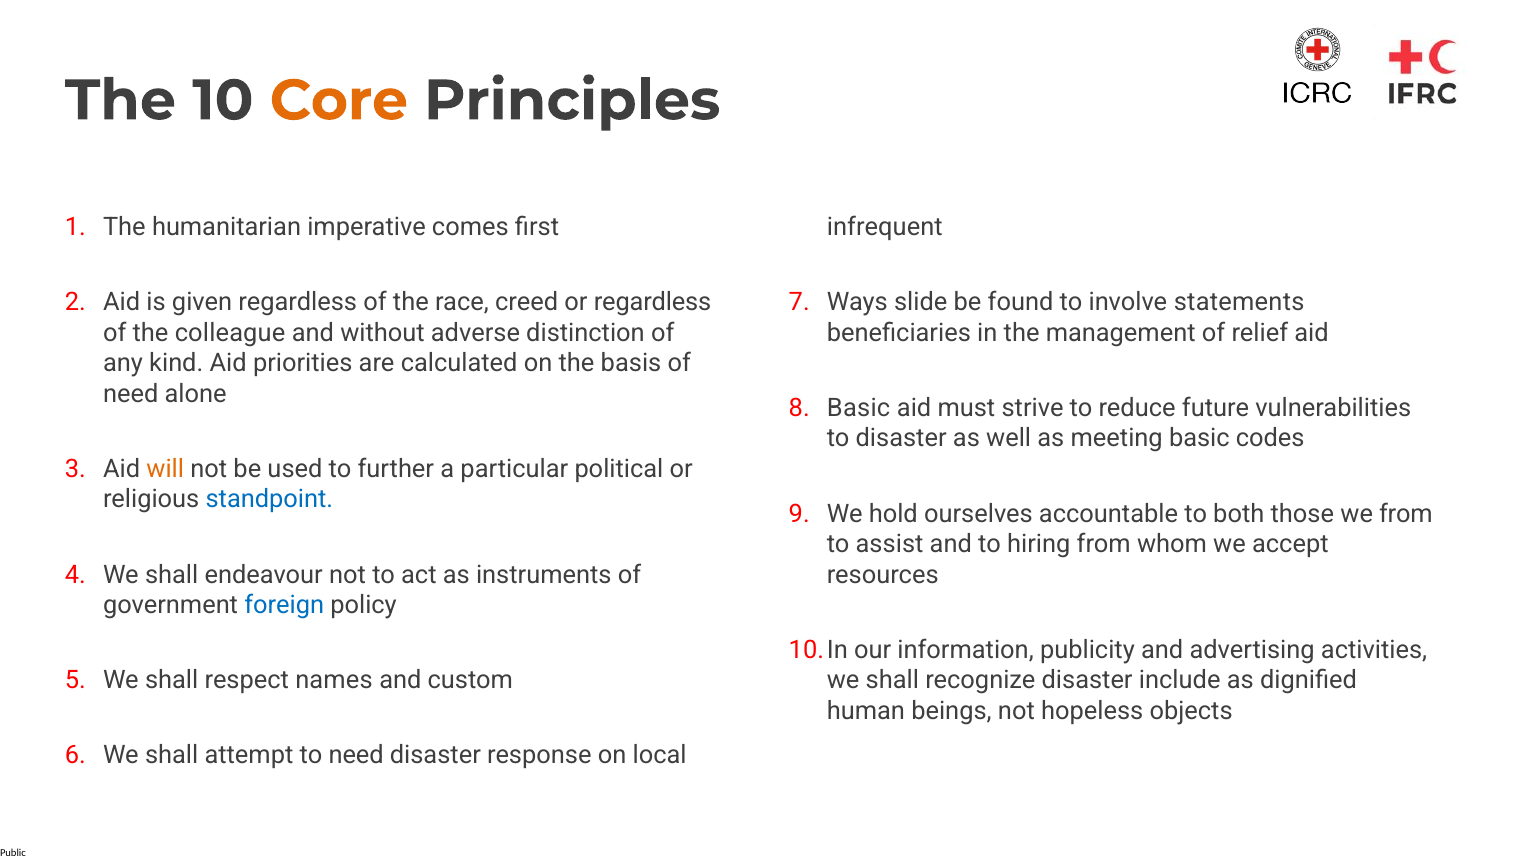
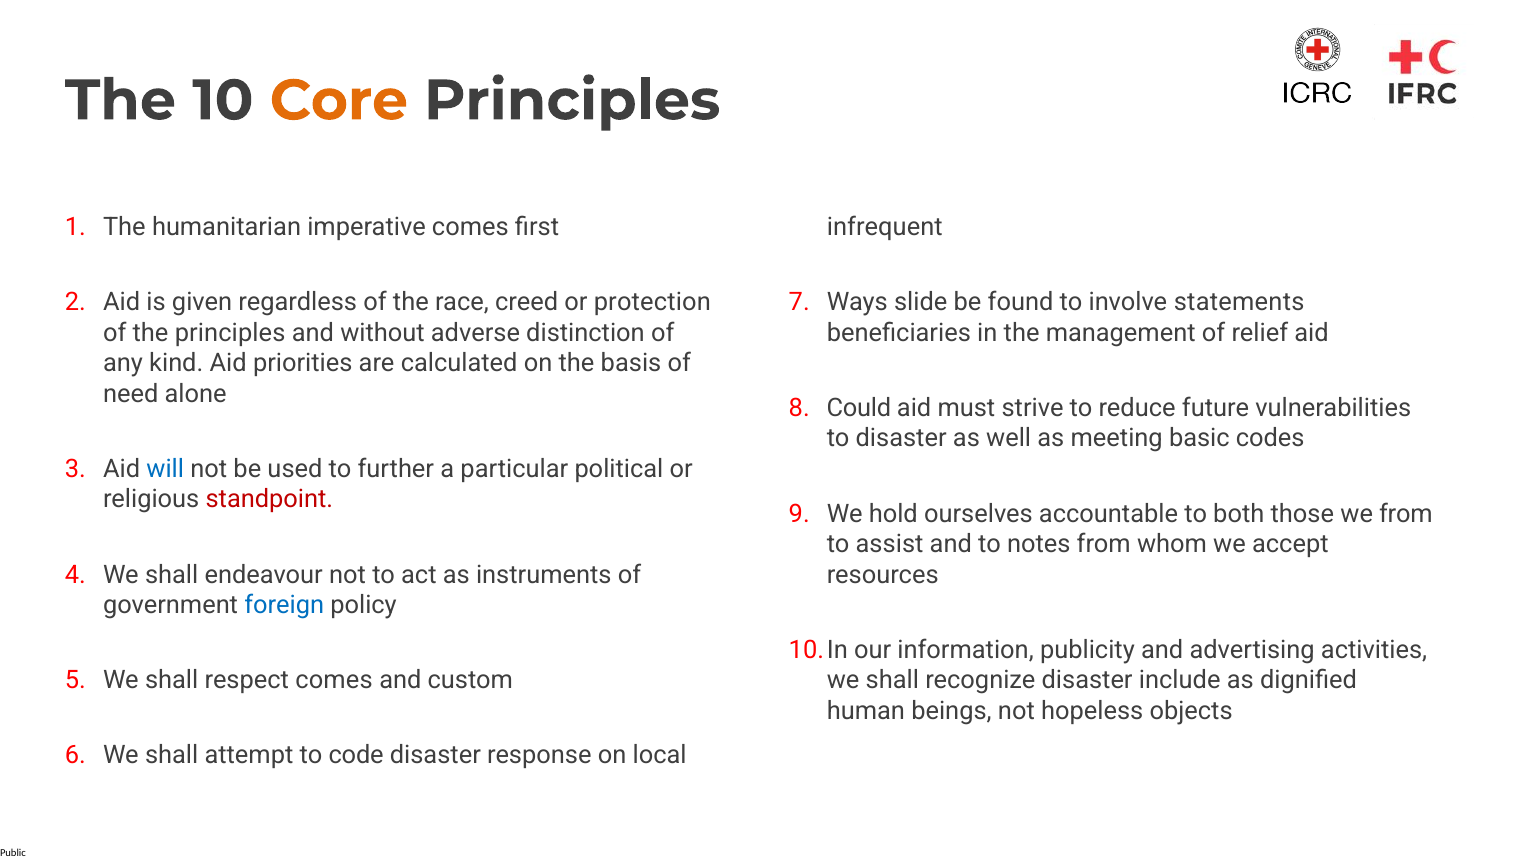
or regardless: regardless -> protection
the colleague: colleague -> principles
Basic at (859, 408): Basic -> Could
will colour: orange -> blue
standpoint colour: blue -> red
hiring: hiring -> notes
respect names: names -> comes
to need: need -> code
